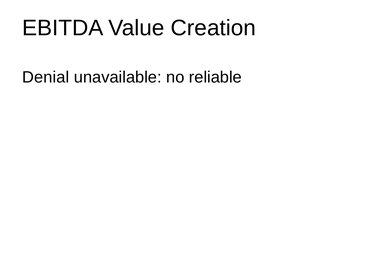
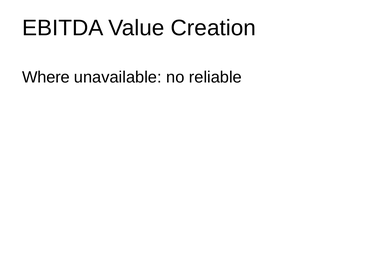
Denial: Denial -> Where
